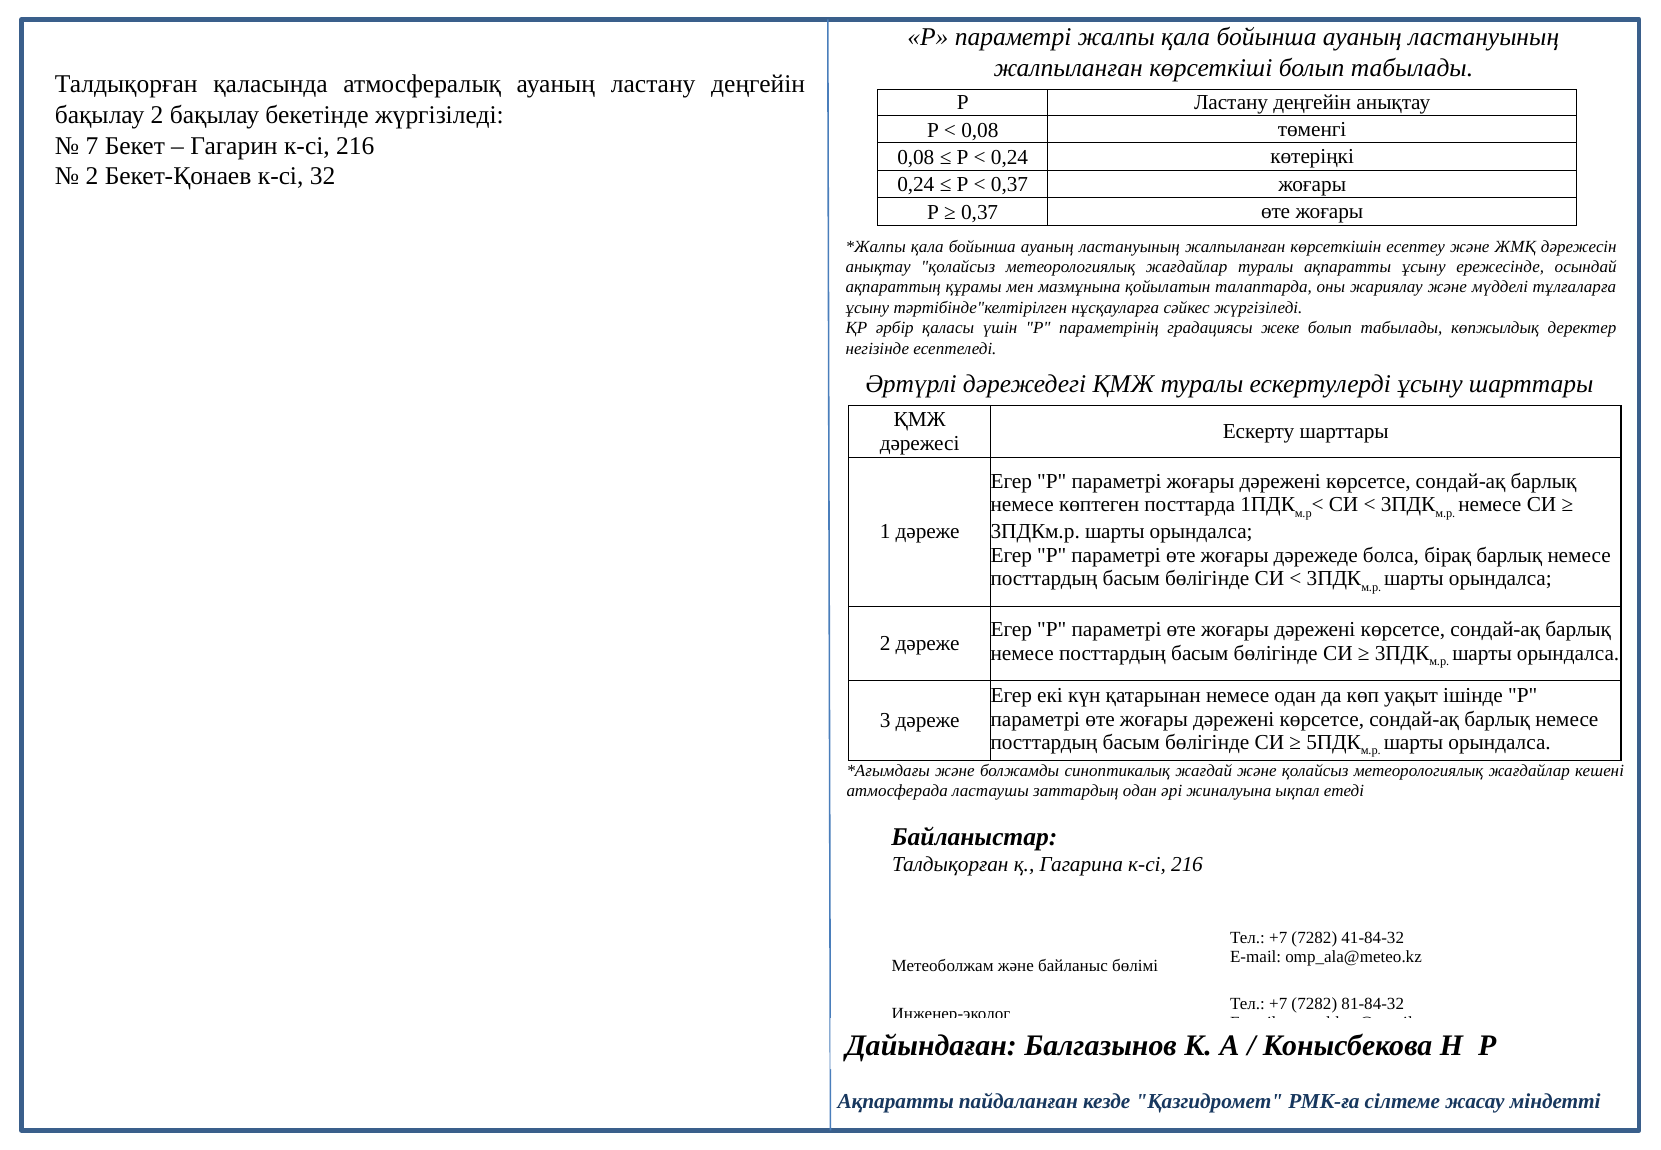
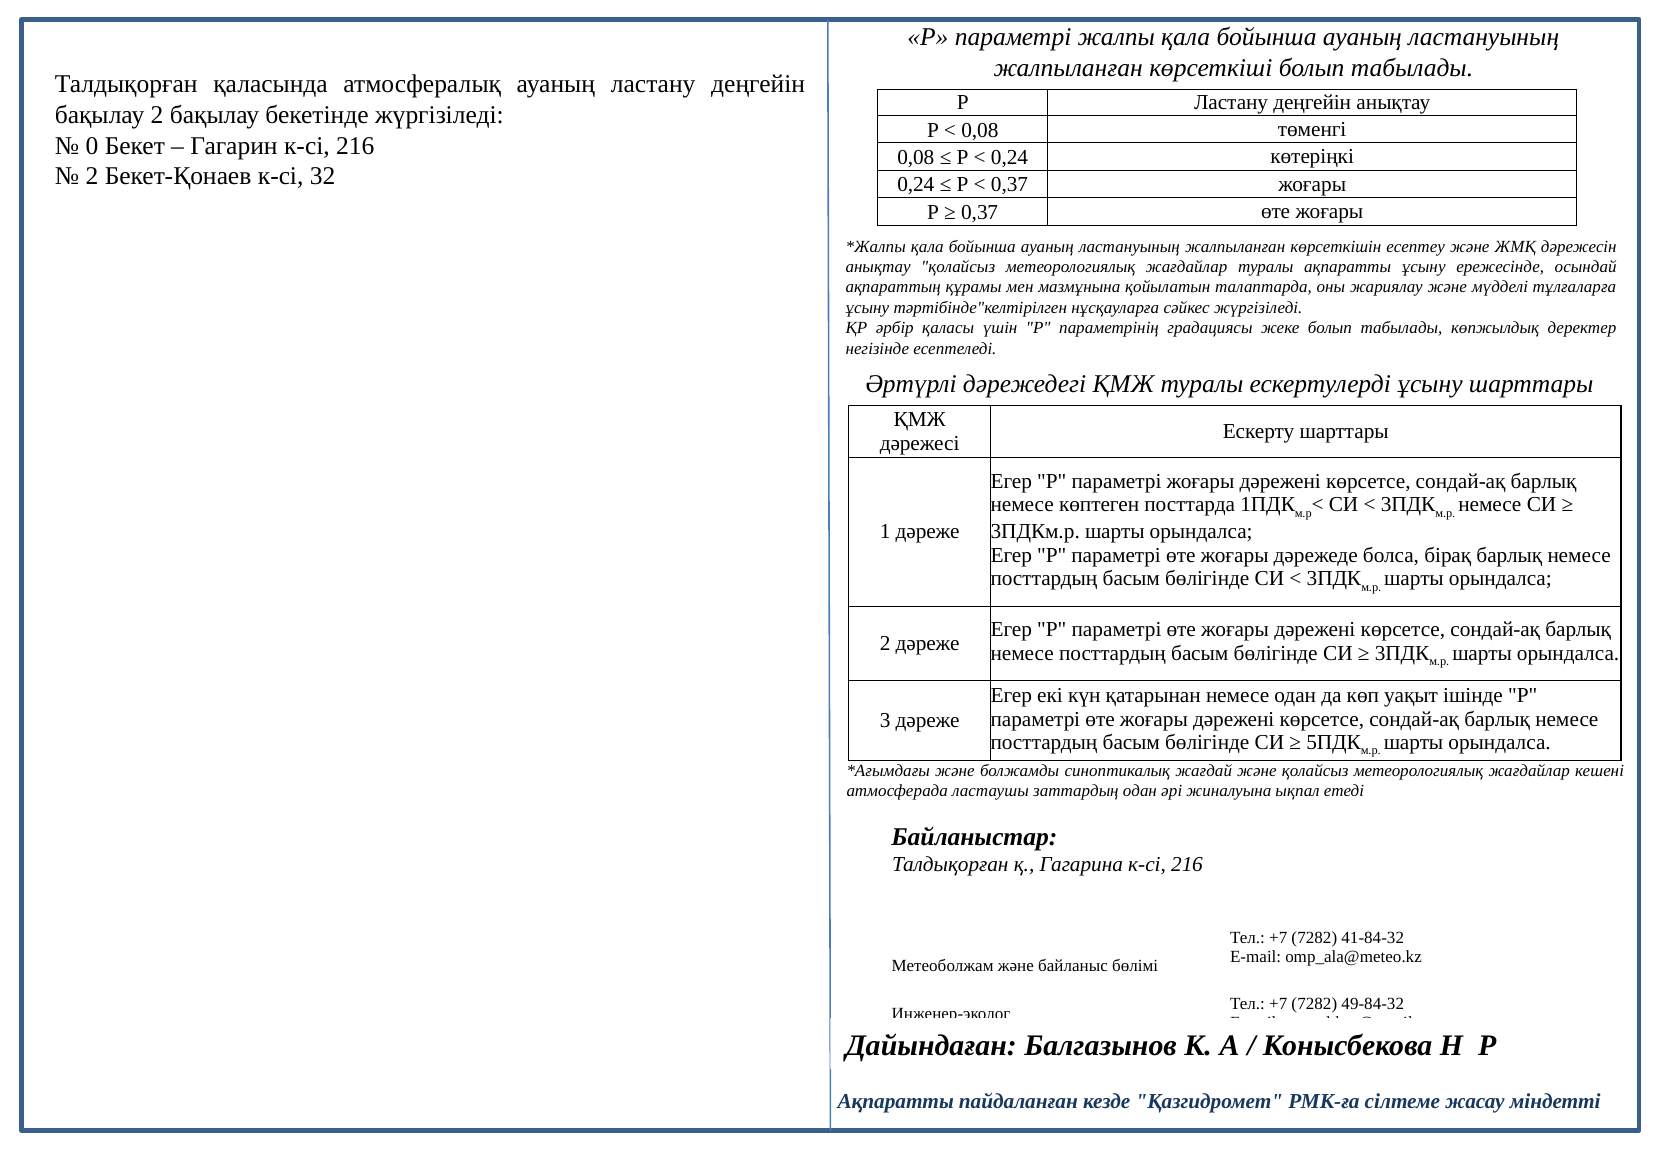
7: 7 -> 0
81-84-32: 81-84-32 -> 49-84-32
